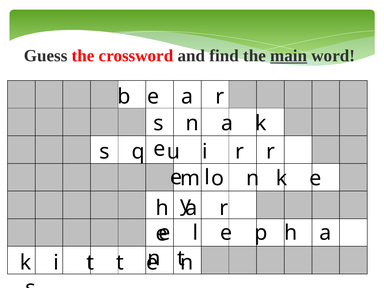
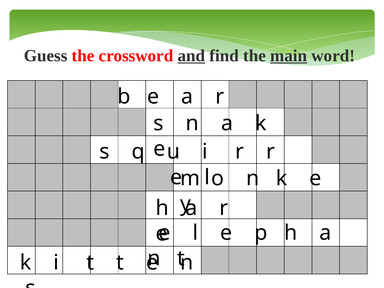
and underline: none -> present
